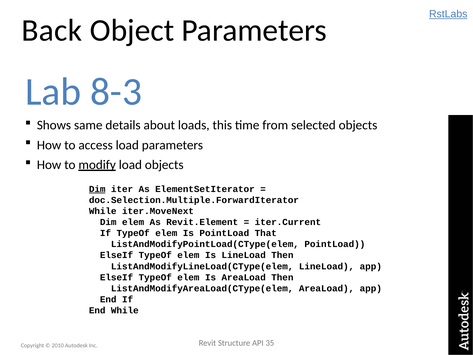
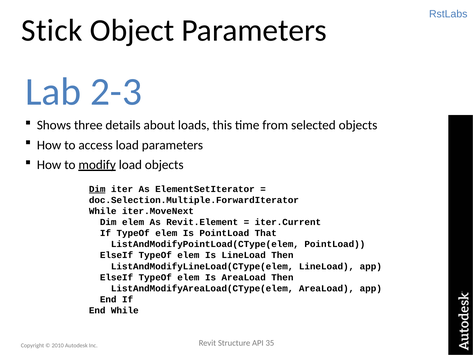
RstLabs underline: present -> none
Back: Back -> Stick
8-3: 8-3 -> 2-3
same: same -> three
